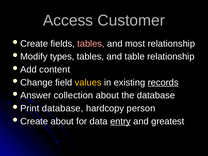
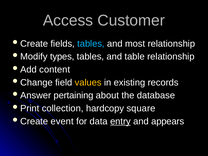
tables at (91, 44) colour: pink -> light blue
records underline: present -> none
collection: collection -> pertaining
database at (63, 108): database -> collection
person: person -> square
about at (62, 121): about -> event
greatest: greatest -> appears
